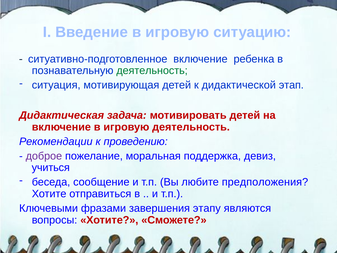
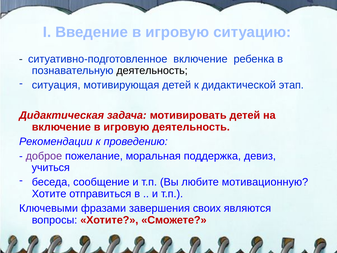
деятельность at (152, 71) colour: green -> black
предположения: предположения -> мотивационную
этапу: этапу -> своих
